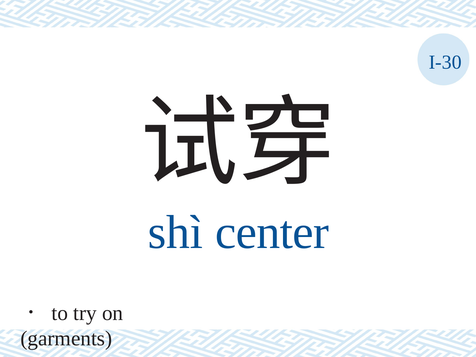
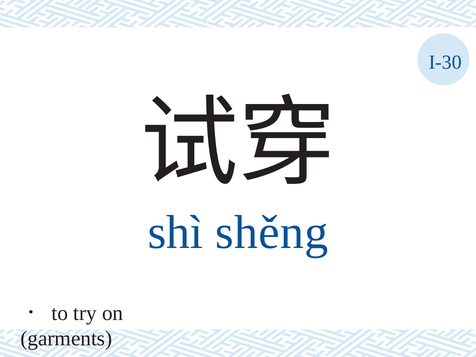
center: center -> shěng
